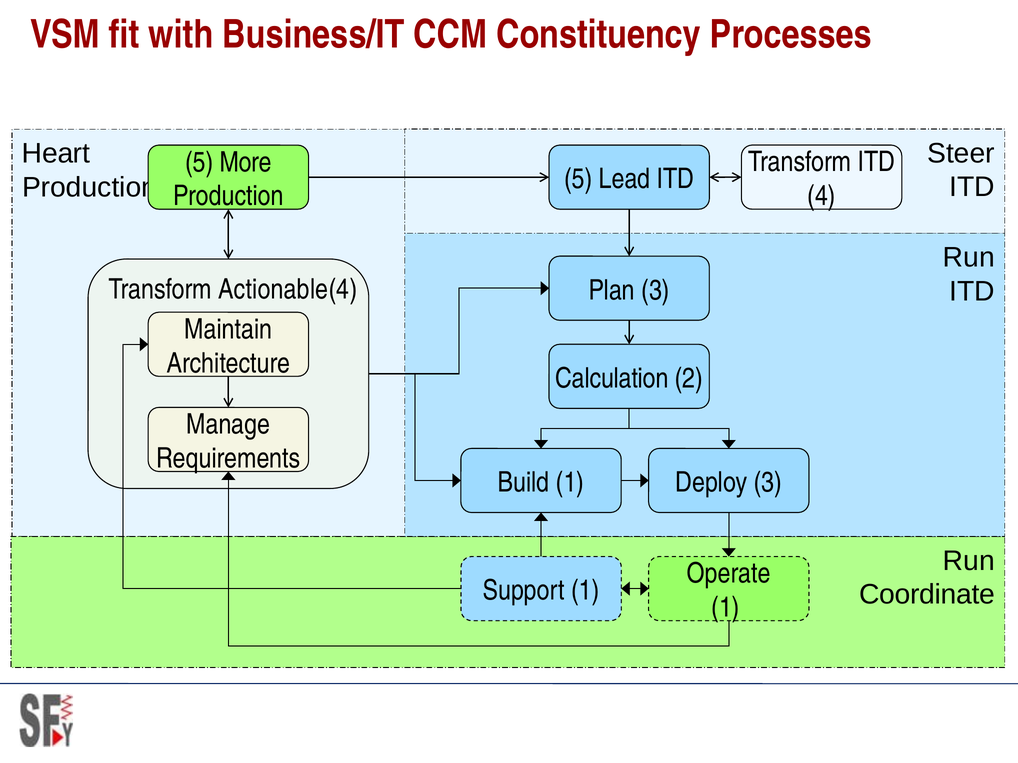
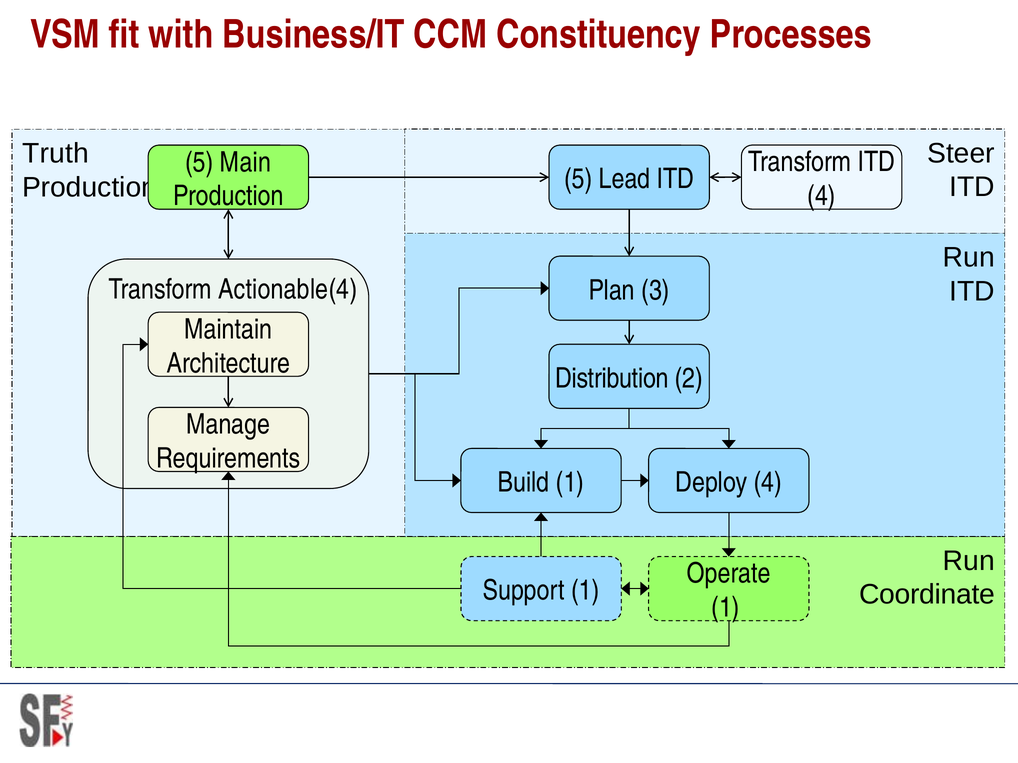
Heart: Heart -> Truth
More: More -> Main
Calculation: Calculation -> Distribution
Deploy 3: 3 -> 4
